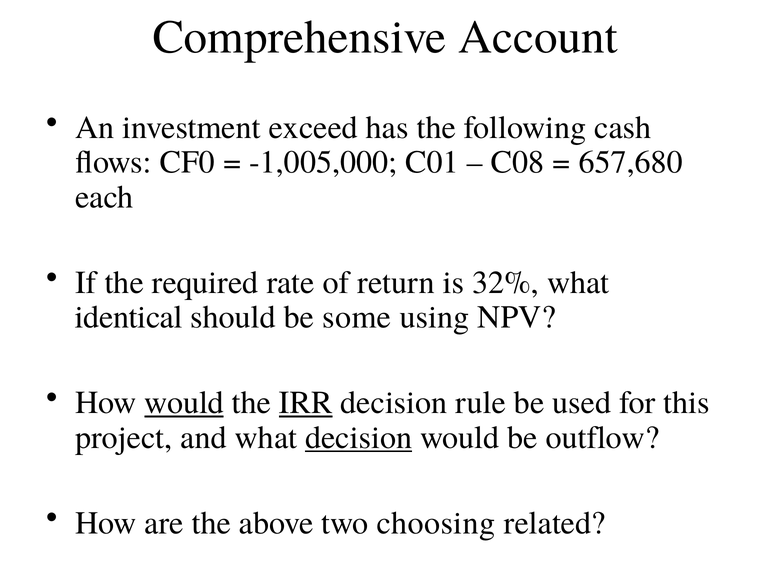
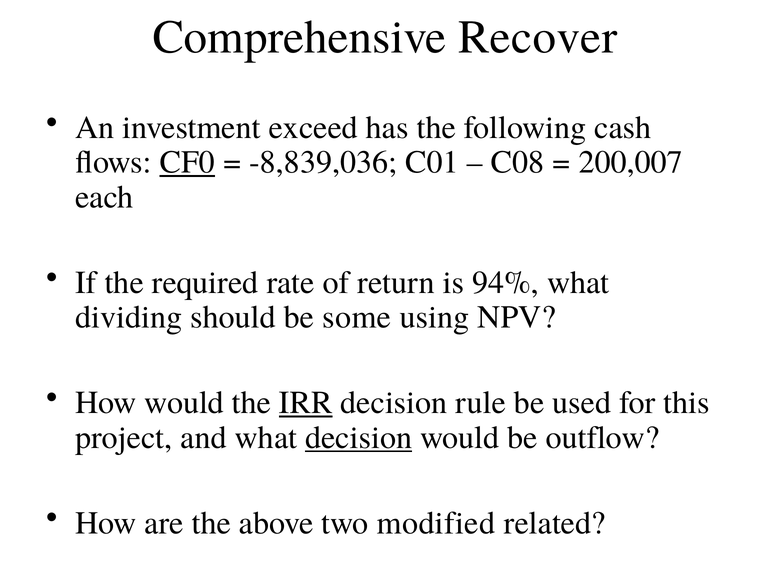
Account: Account -> Recover
CF0 underline: none -> present
-1,005,000: -1,005,000 -> -8,839,036
657,680: 657,680 -> 200,007
32%: 32% -> 94%
identical: identical -> dividing
would at (184, 403) underline: present -> none
choosing: choosing -> modified
